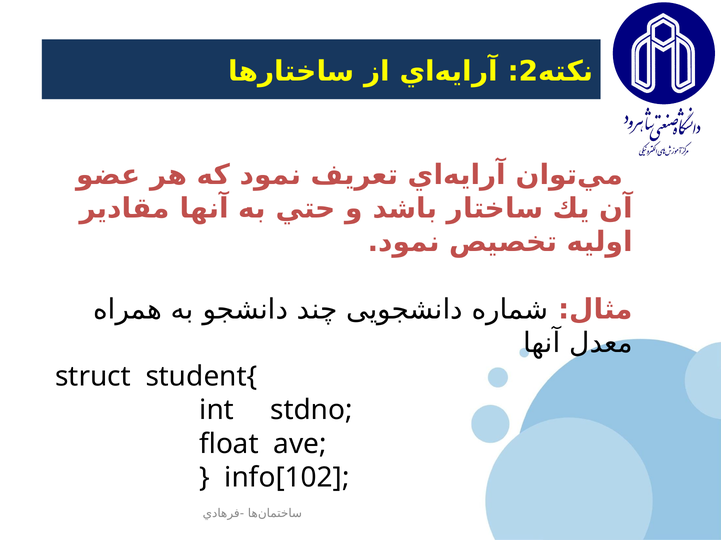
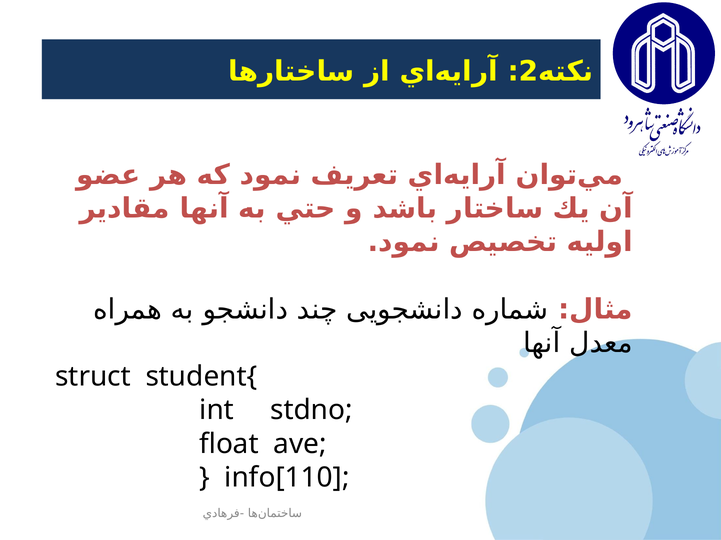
info[102: info[102 -> info[110
